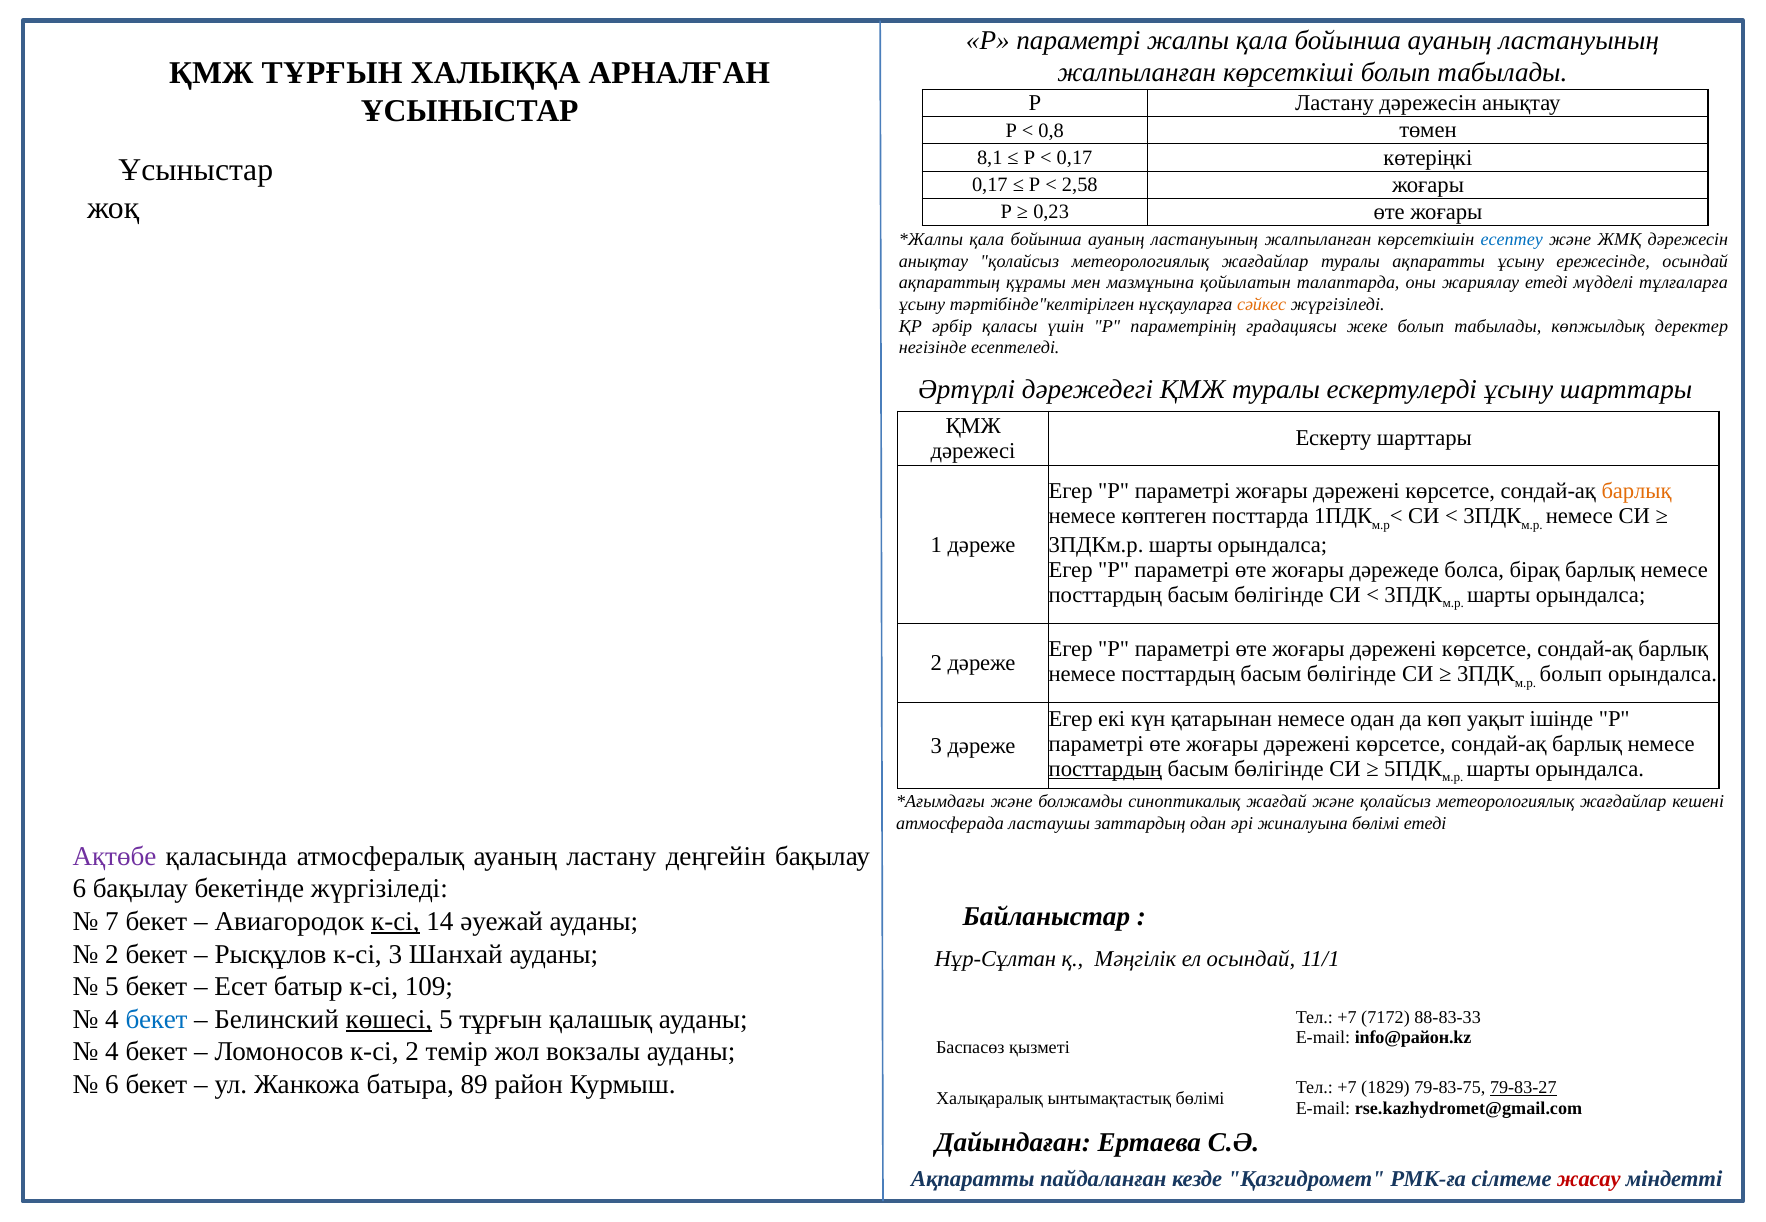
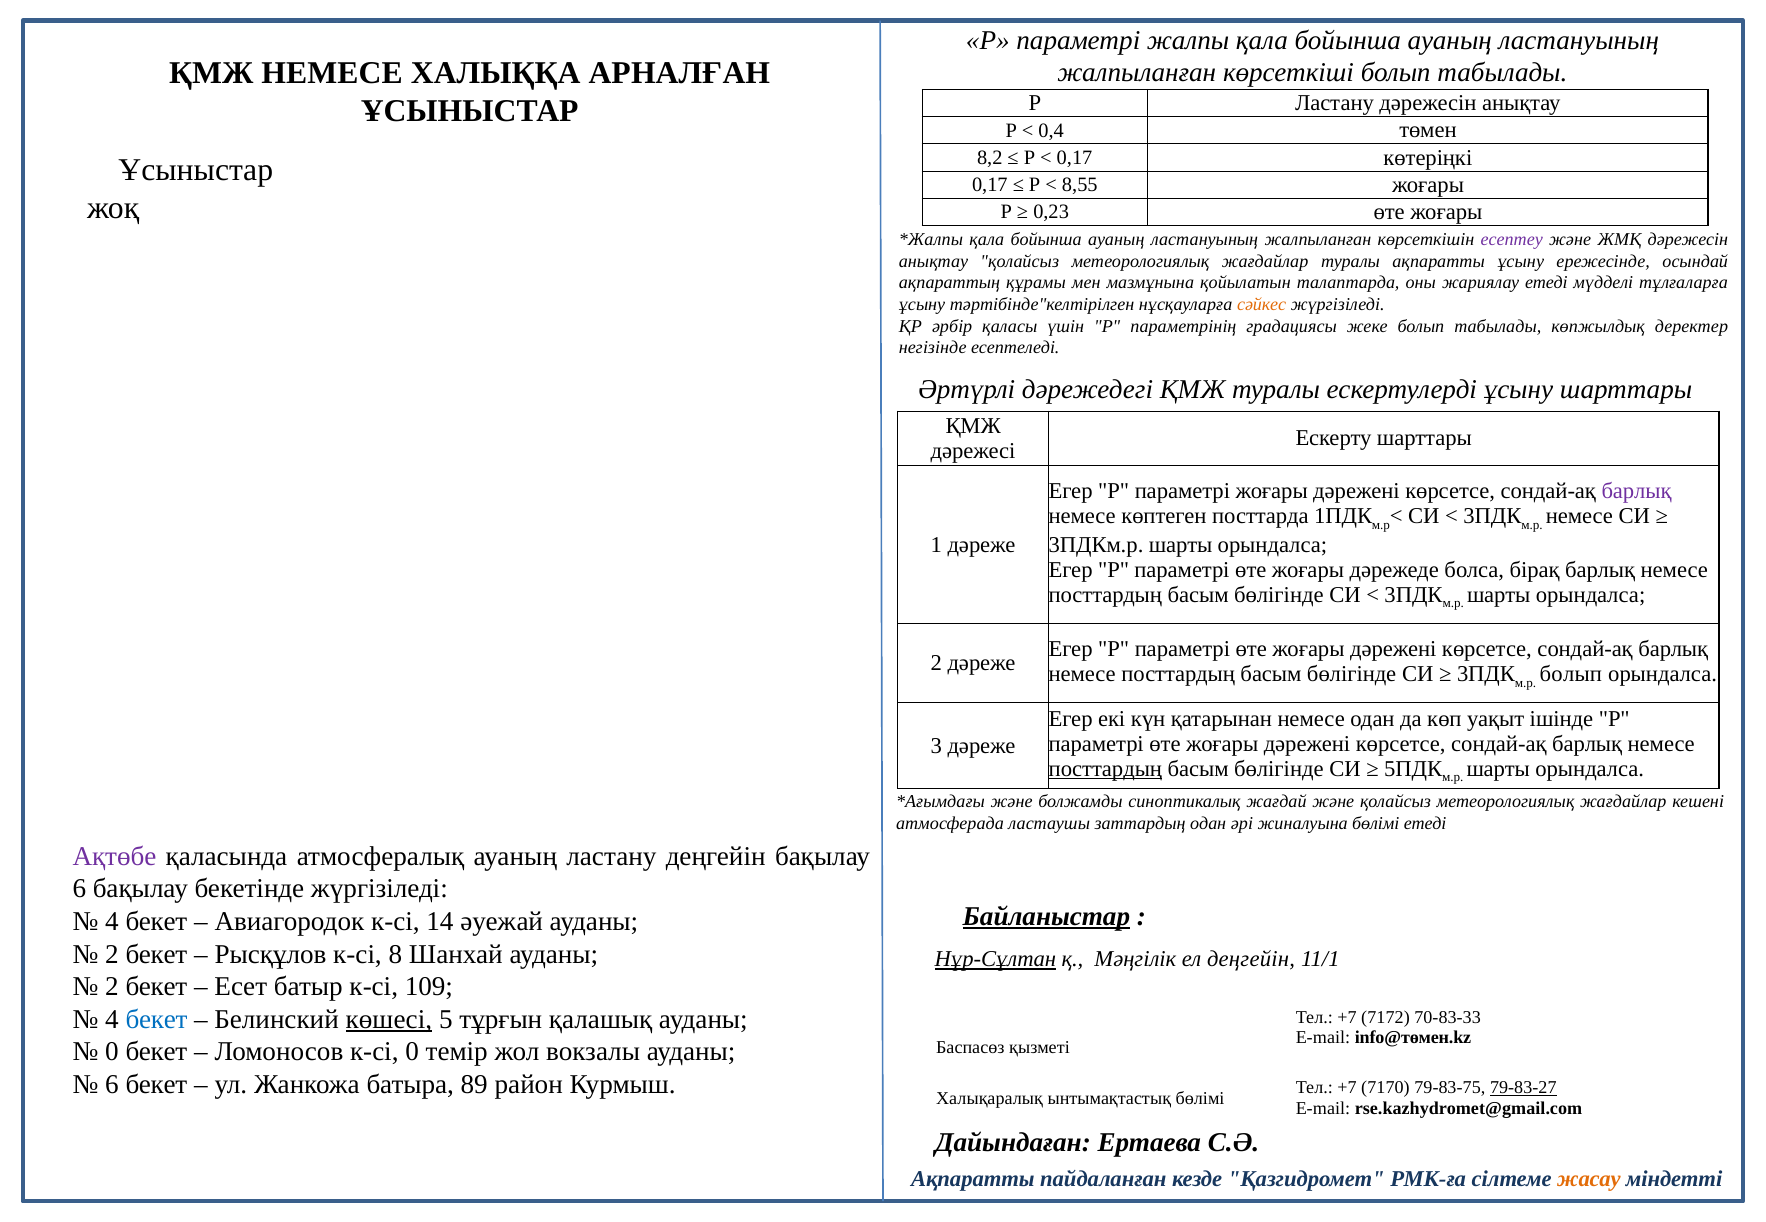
ҚМЖ ТҰРҒЫН: ТҰРҒЫН -> НЕМЕСЕ
0,8: 0,8 -> 0,4
8,1: 8,1 -> 8,2
2,58: 2,58 -> 8,55
есептеу colour: blue -> purple
барлық at (1637, 491) colour: orange -> purple
Байланыстар underline: none -> present
7 at (112, 922): 7 -> 4
к-сі at (395, 922) underline: present -> none
к-сі 3: 3 -> 8
Нұр-Сұлтан underline: none -> present
ел осындай: осындай -> деңгейін
5 at (112, 987): 5 -> 2
88-83-33: 88-83-33 -> 70-83-33
info@район.kz: info@район.kz -> info@төмен.kz
4 at (112, 1052): 4 -> 0
к-сі 2: 2 -> 0
1829: 1829 -> 7170
жасау colour: red -> orange
